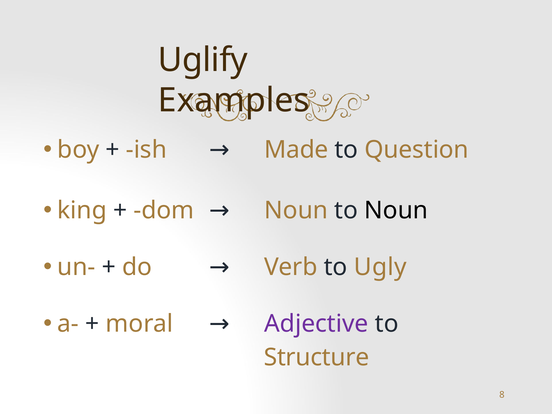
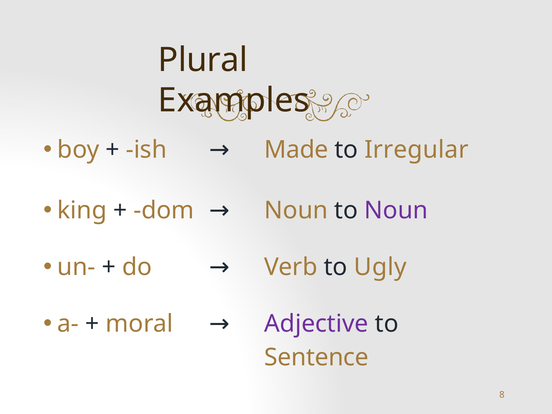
Uglify: Uglify -> Plural
Question: Question -> Irregular
Noun at (396, 210) colour: black -> purple
Structure: Structure -> Sentence
